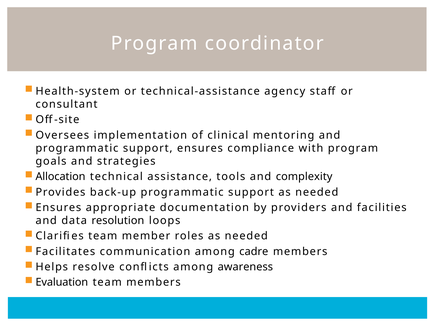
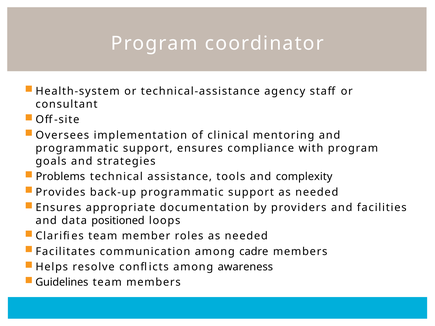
Allocation: Allocation -> Problems
resolution: resolution -> positioned
Evaluation: Evaluation -> Guidelines
